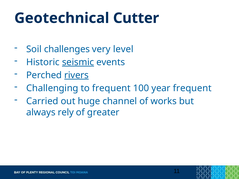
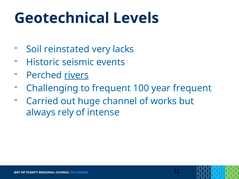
Cutter: Cutter -> Levels
challenges: challenges -> reinstated
level: level -> lacks
seismic underline: present -> none
greater: greater -> intense
